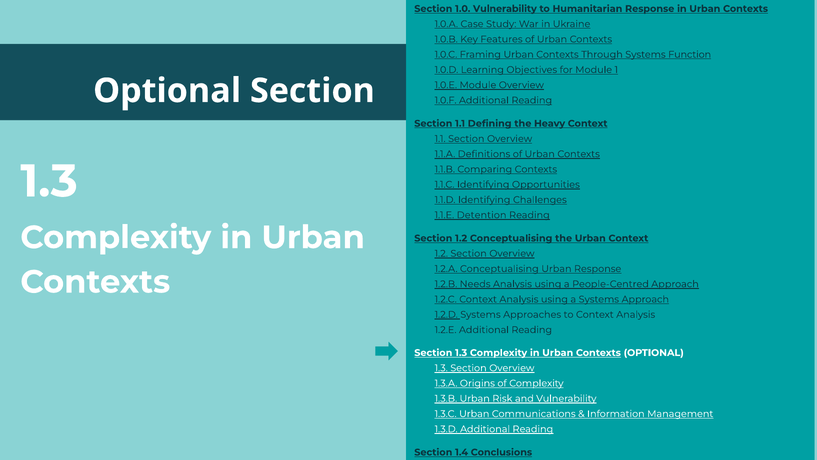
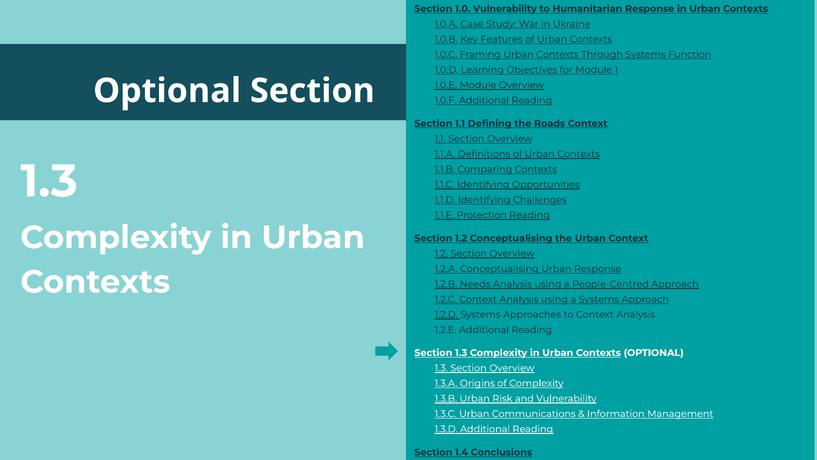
Heavy: Heavy -> Roads
Detention: Detention -> Protection
